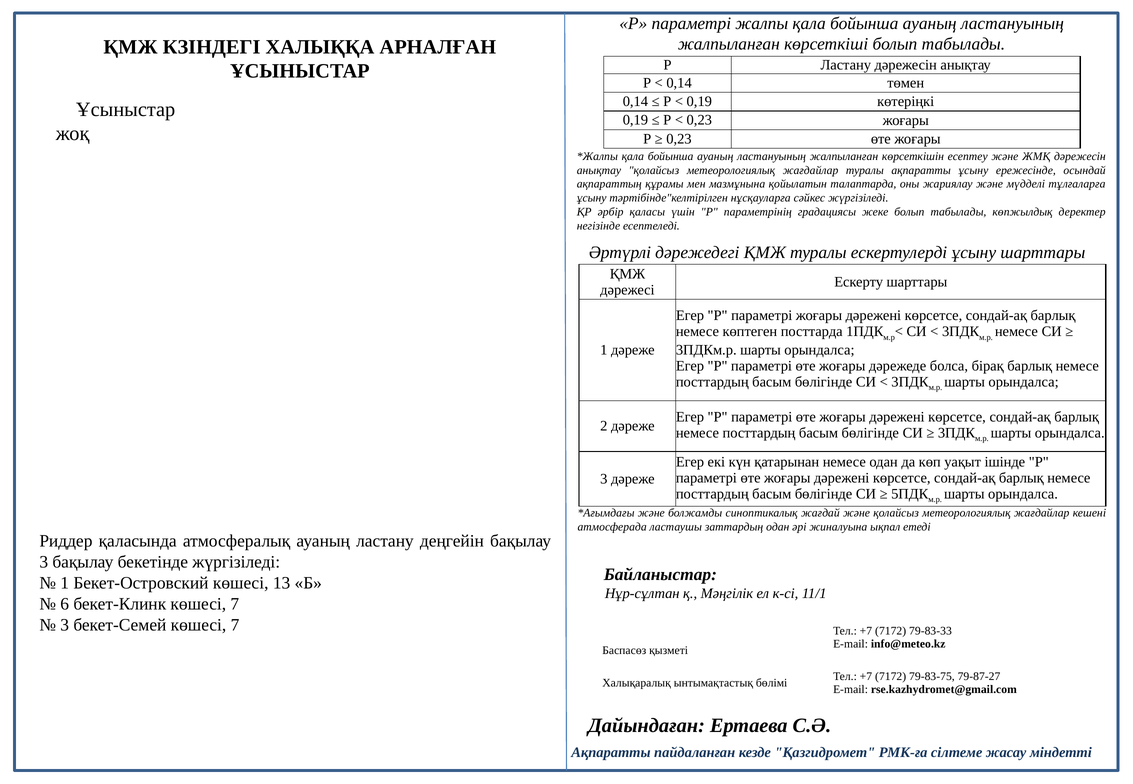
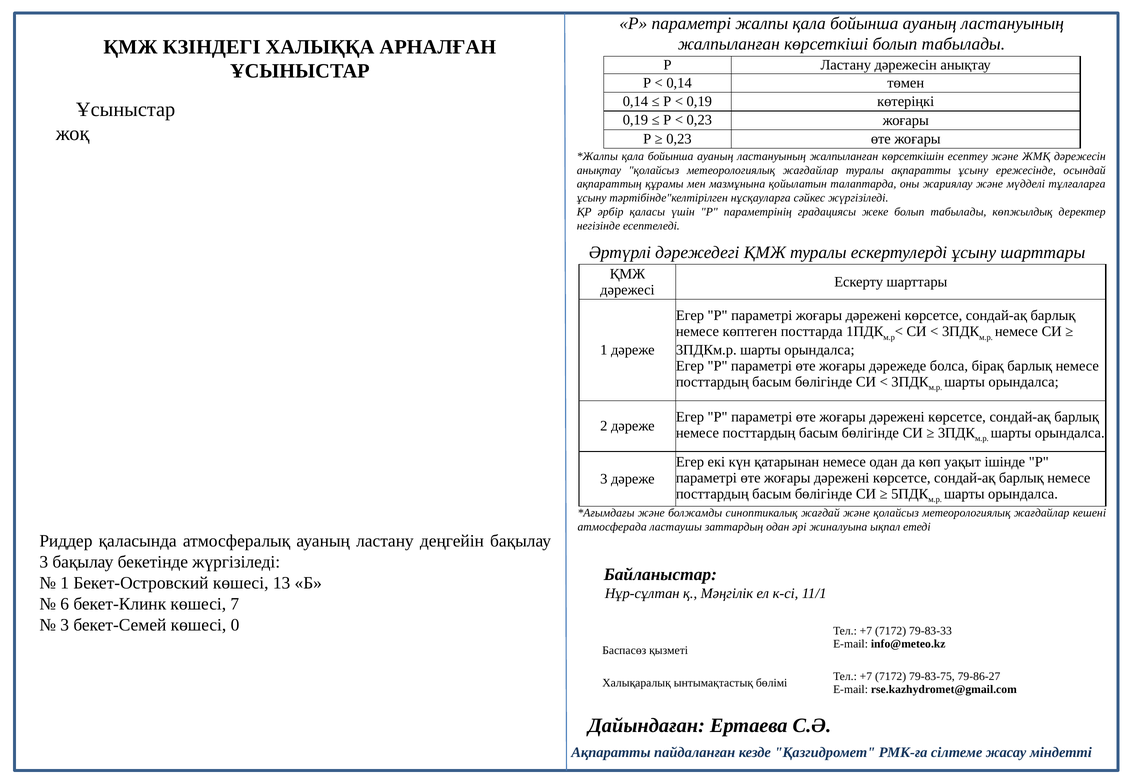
бекет-Семей көшесі 7: 7 -> 0
79-87-27: 79-87-27 -> 79-86-27
